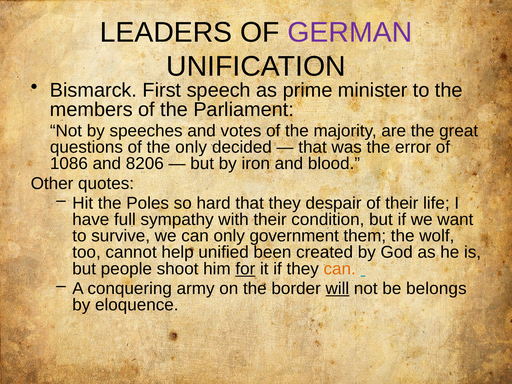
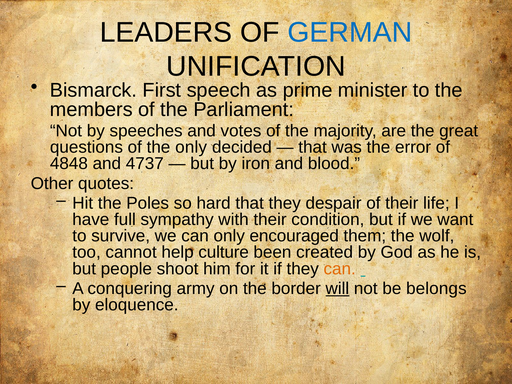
GERMAN colour: purple -> blue
1086: 1086 -> 4848
8206: 8206 -> 4737
government: government -> encouraged
unified: unified -> culture
for underline: present -> none
